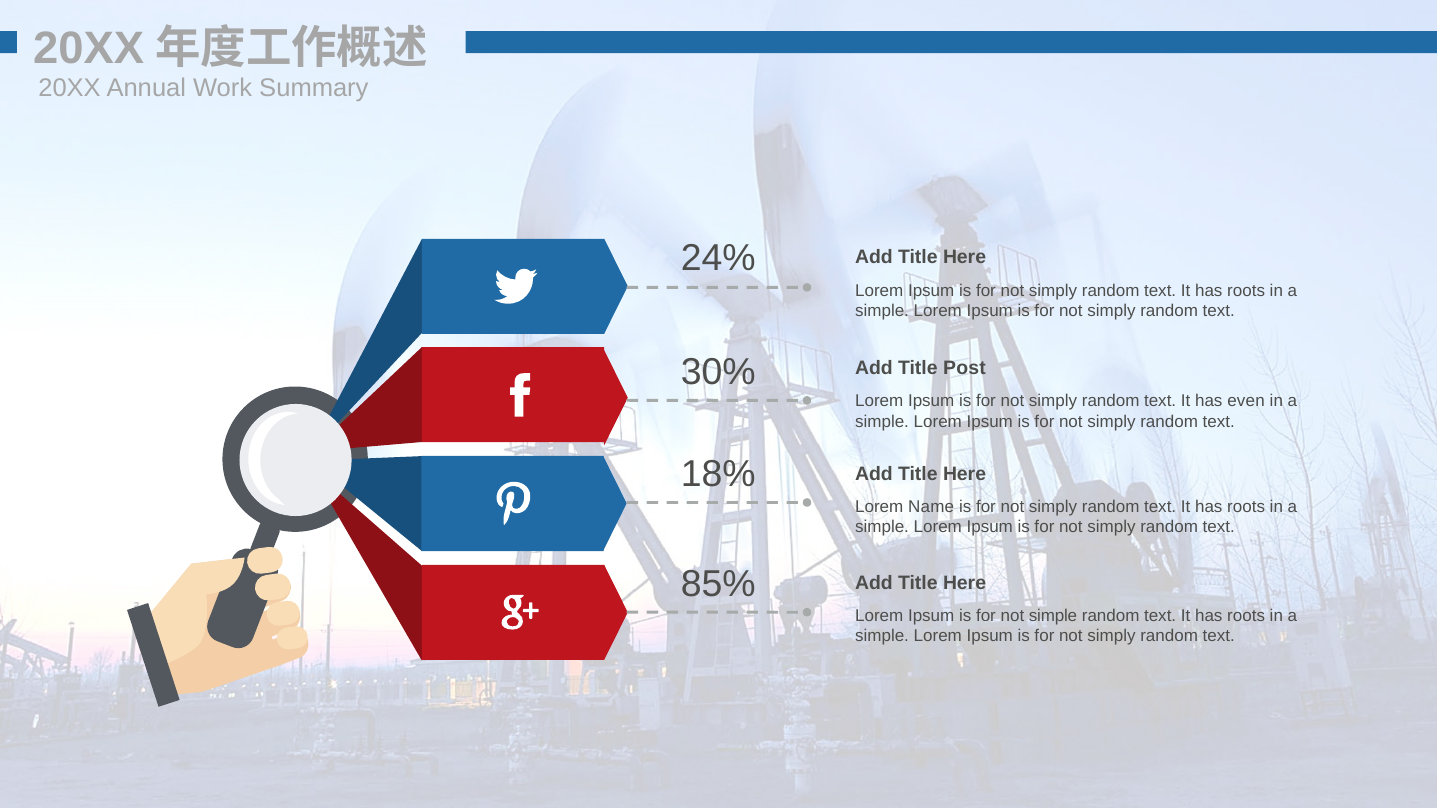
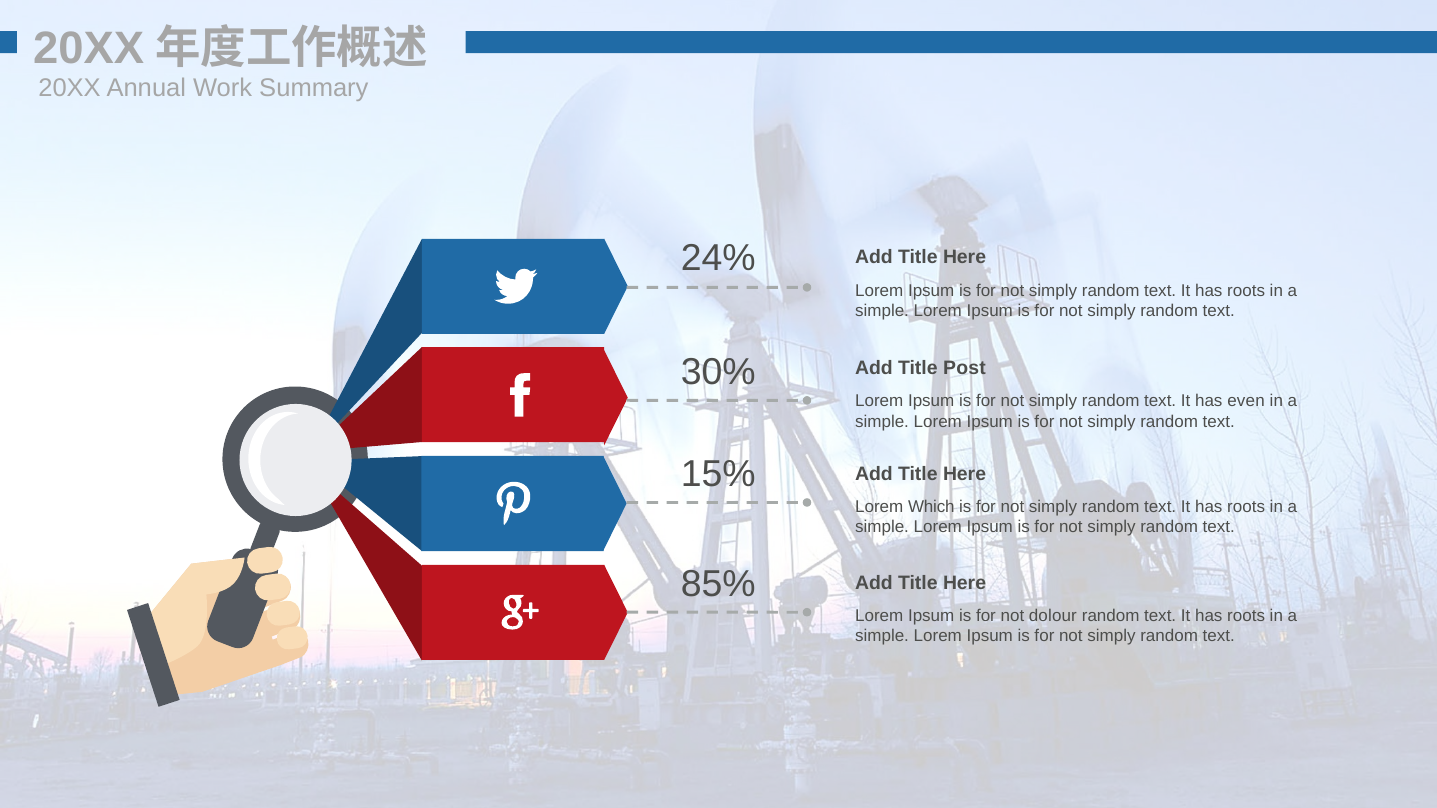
18%: 18% -> 15%
Name: Name -> Which
not simple: simple -> dolour
